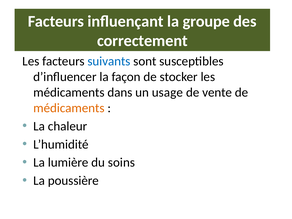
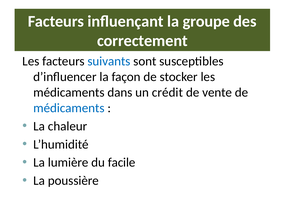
usage: usage -> crédit
médicaments at (69, 108) colour: orange -> blue
soins: soins -> facile
